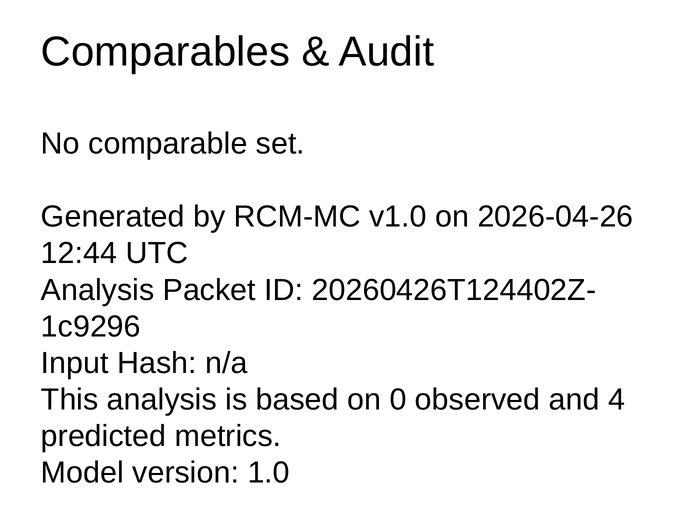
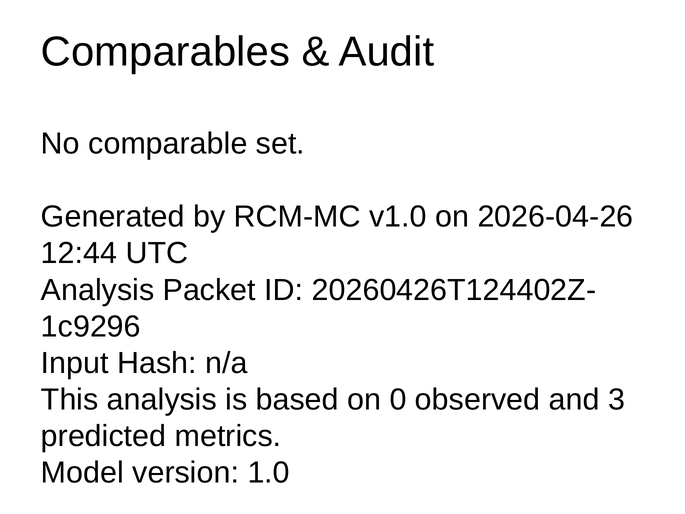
4: 4 -> 3
